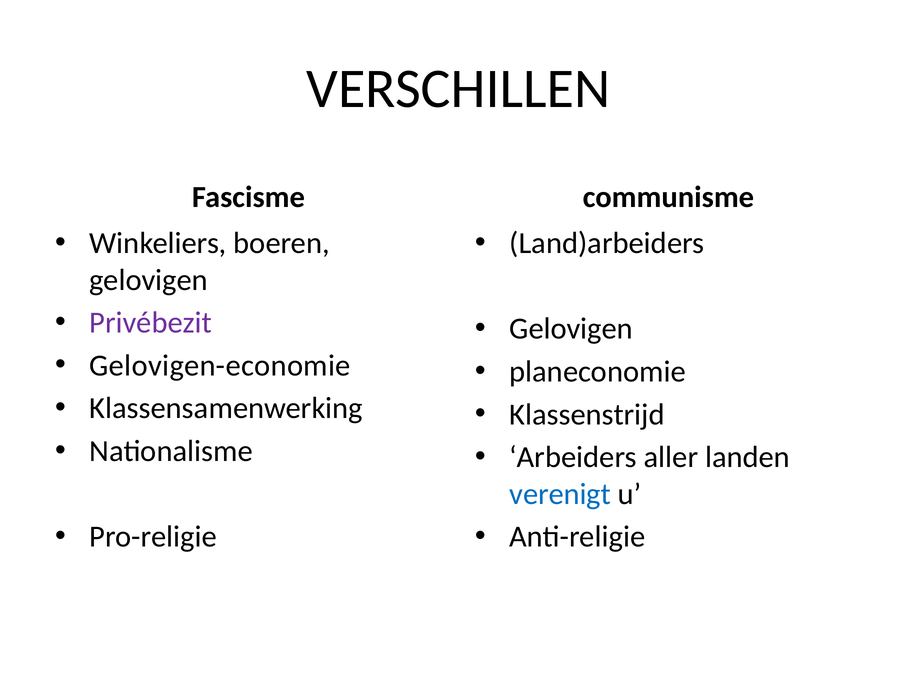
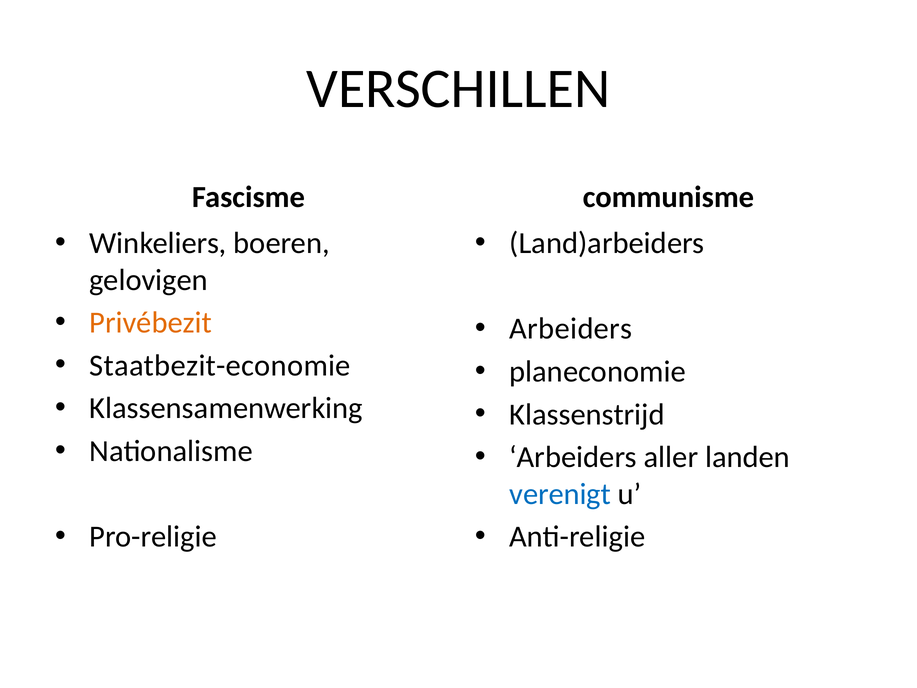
Privébezit colour: purple -> orange
Gelovigen at (571, 329): Gelovigen -> Arbeiders
Gelovigen-economie: Gelovigen-economie -> Staatbezit-economie
